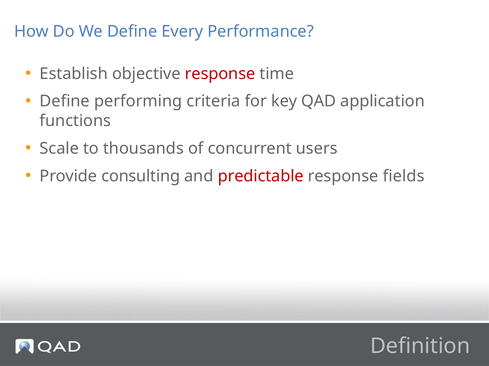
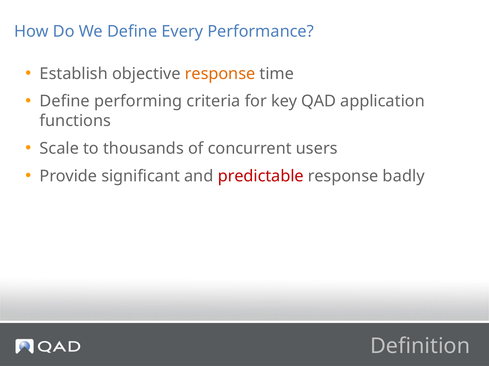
response at (220, 74) colour: red -> orange
consulting: consulting -> significant
fields: fields -> badly
